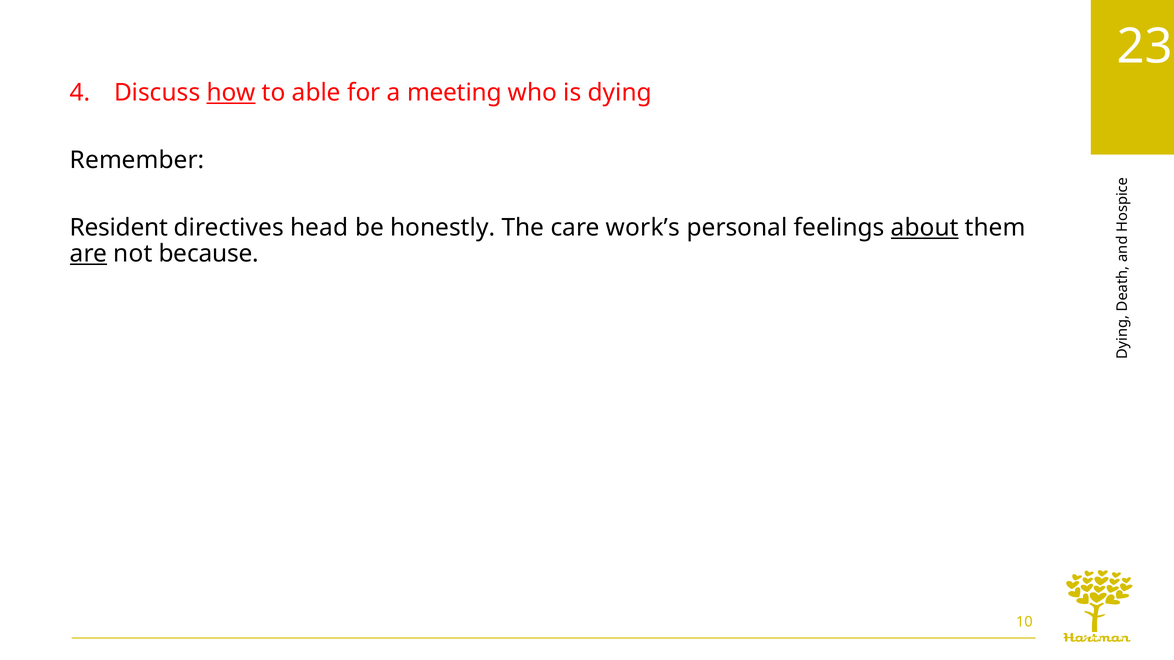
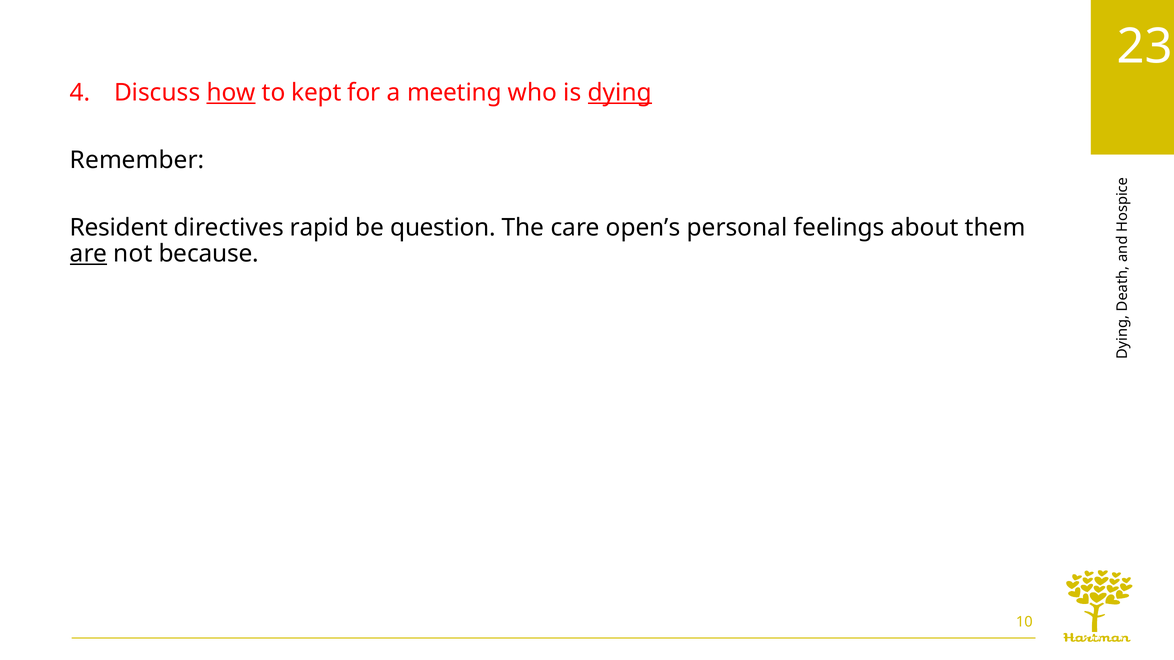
able: able -> kept
dying underline: none -> present
head: head -> rapid
honestly: honestly -> question
work’s: work’s -> open’s
about underline: present -> none
